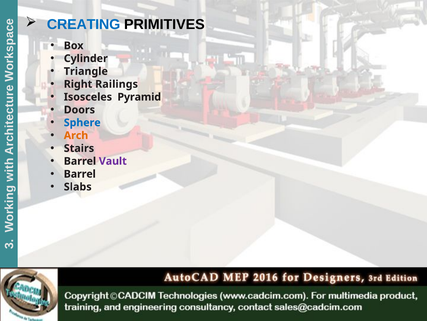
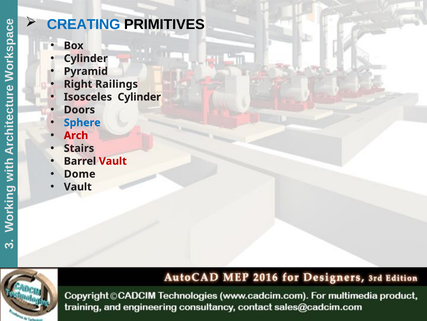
Triangle: Triangle -> Pyramid
Isosceles Pyramid: Pyramid -> Cylinder
Arch colour: orange -> red
Vault at (113, 161) colour: purple -> red
Barrel at (80, 174): Barrel -> Dome
Slabs at (78, 186): Slabs -> Vault
